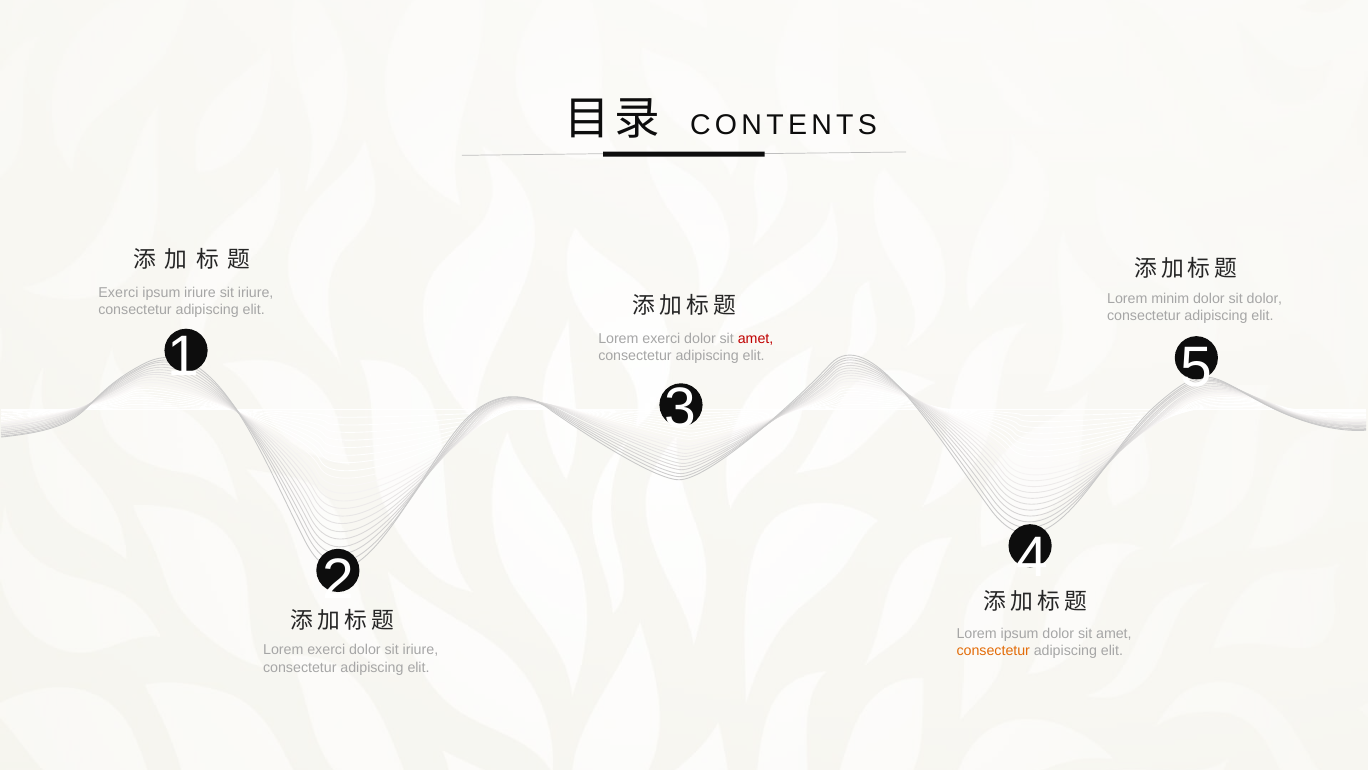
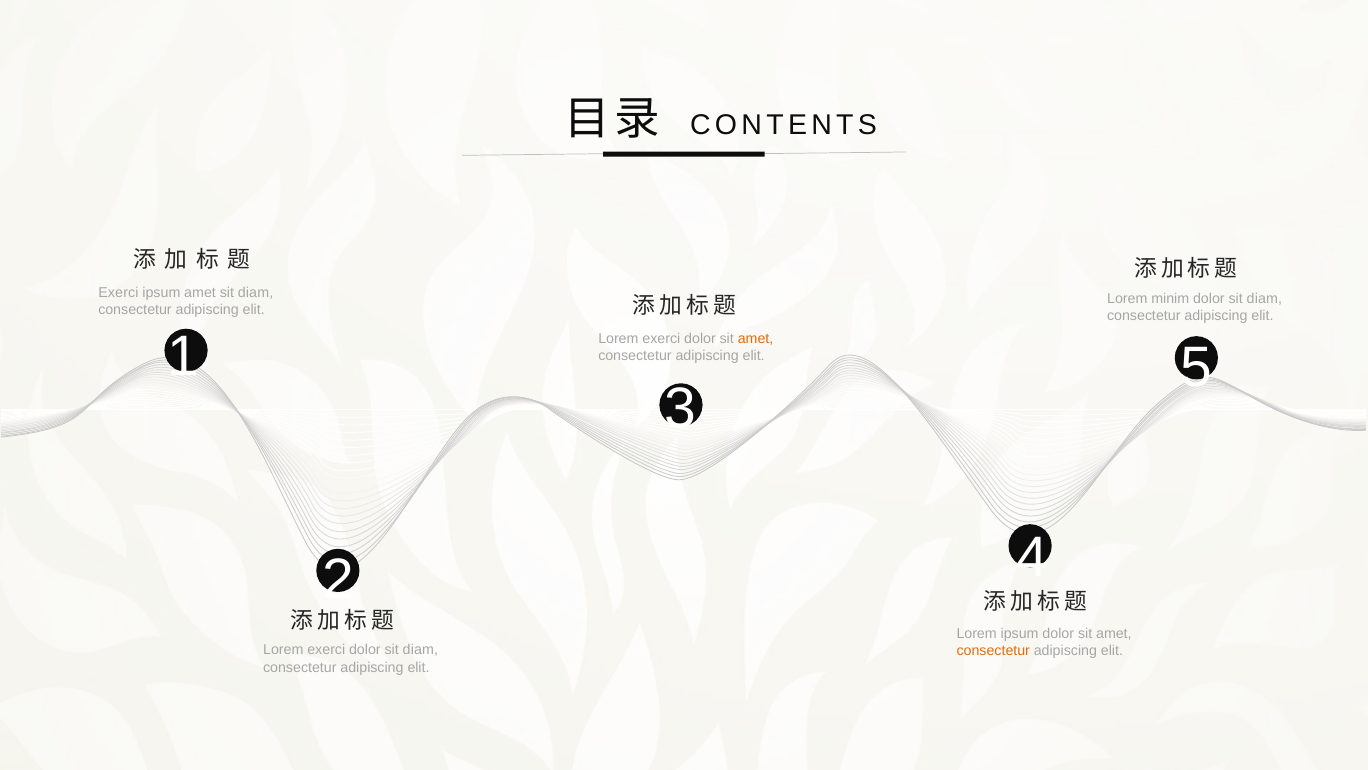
ipsum iriure: iriure -> amet
iriure at (256, 292): iriure -> diam
dolor at (1264, 298): dolor -> diam
amet at (756, 339) colour: red -> orange
iriure at (420, 650): iriure -> diam
